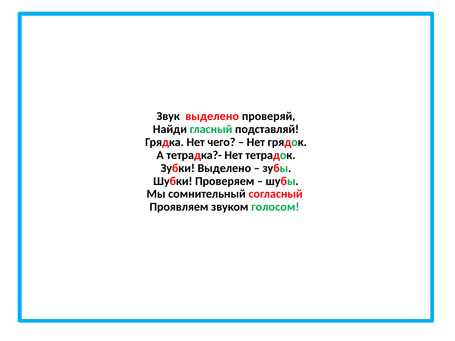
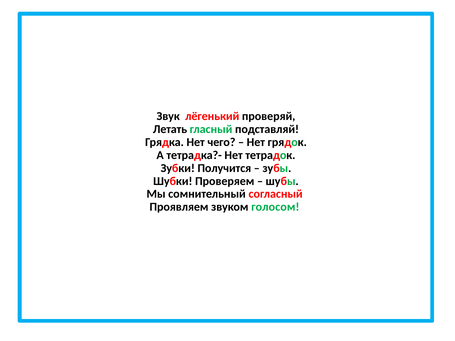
Звук выделено: выделено -> лёгенький
Найди: Найди -> Летать
Зубки Выделено: Выделено -> Получится
